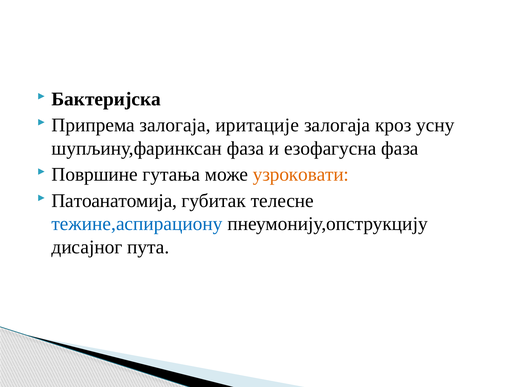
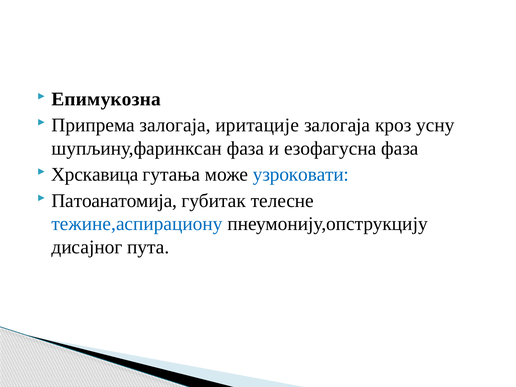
Бактеријска: Бактеријска -> Епимукозна
Површине: Површине -> Хрскавица
узроковати colour: orange -> blue
